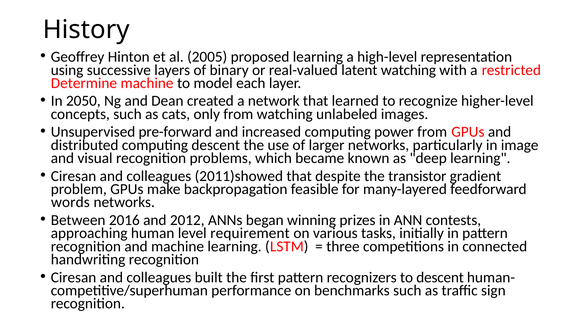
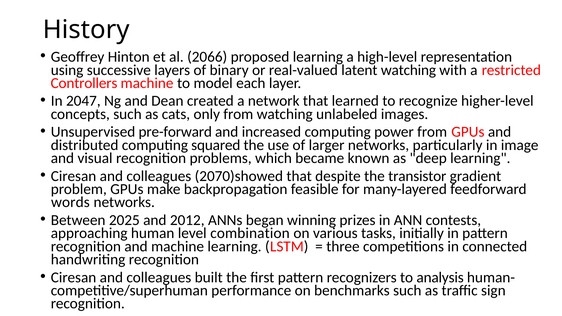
2005: 2005 -> 2066
Determine: Determine -> Controllers
2050: 2050 -> 2047
computing descent: descent -> squared
2011)showed: 2011)showed -> 2070)showed
2016: 2016 -> 2025
requirement: requirement -> combination
to descent: descent -> analysis
